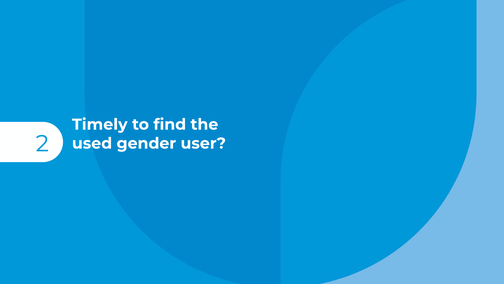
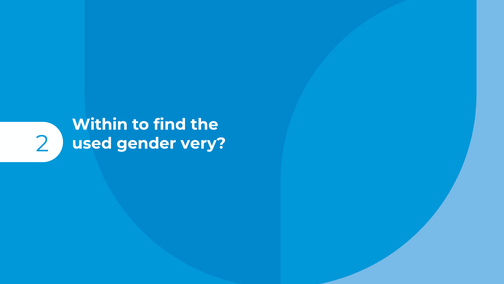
Timely: Timely -> Within
user: user -> very
